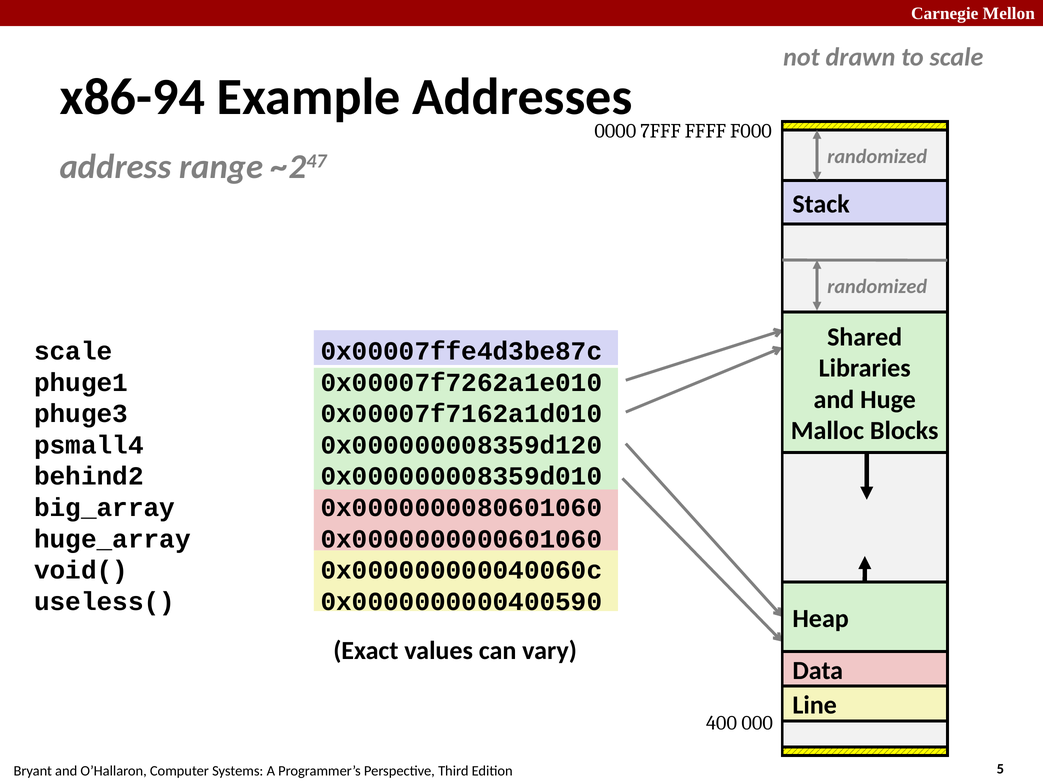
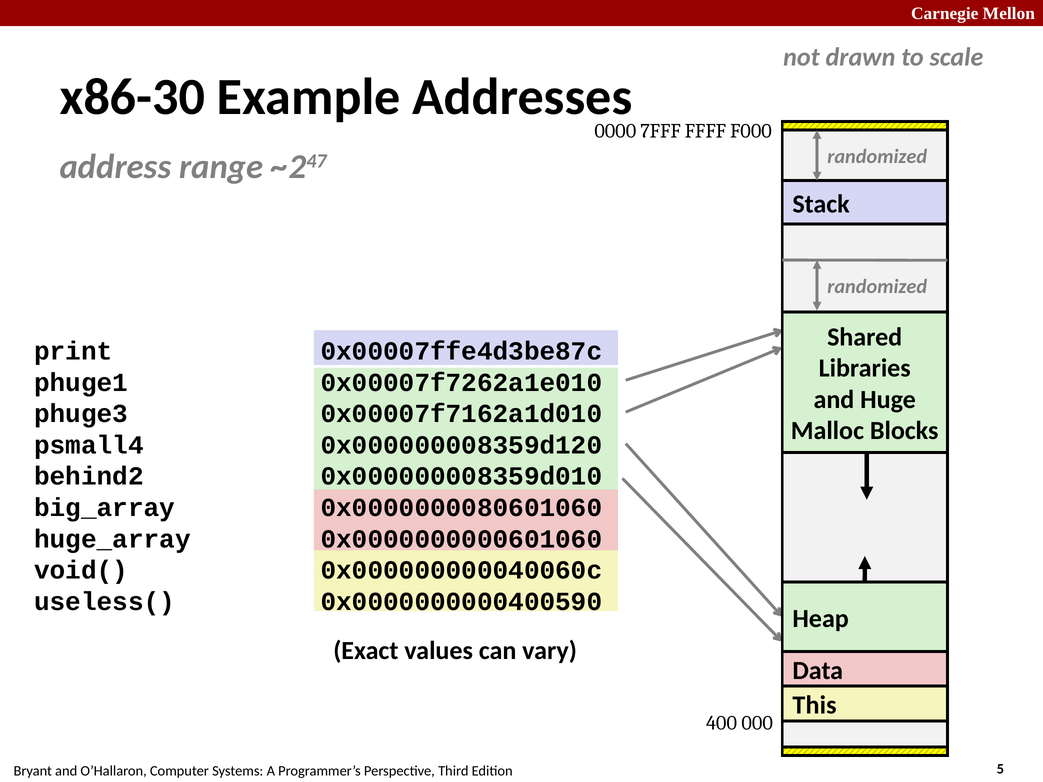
x86-94: x86-94 -> x86-30
scale at (73, 351): scale -> print
Line: Line -> This
